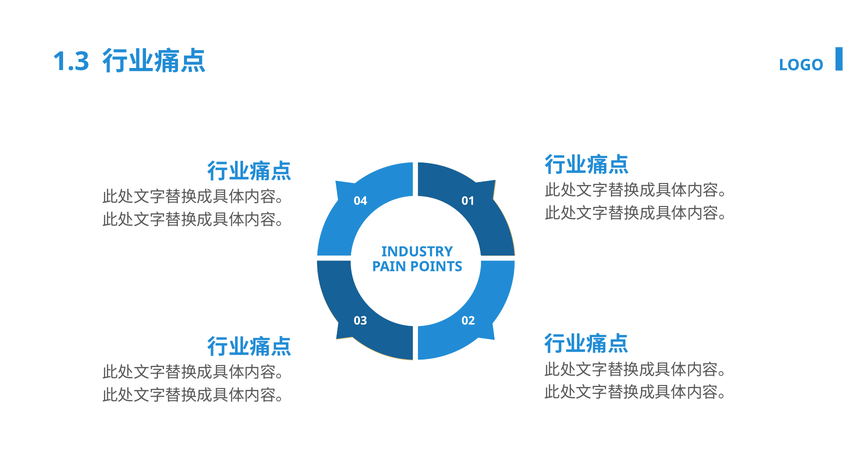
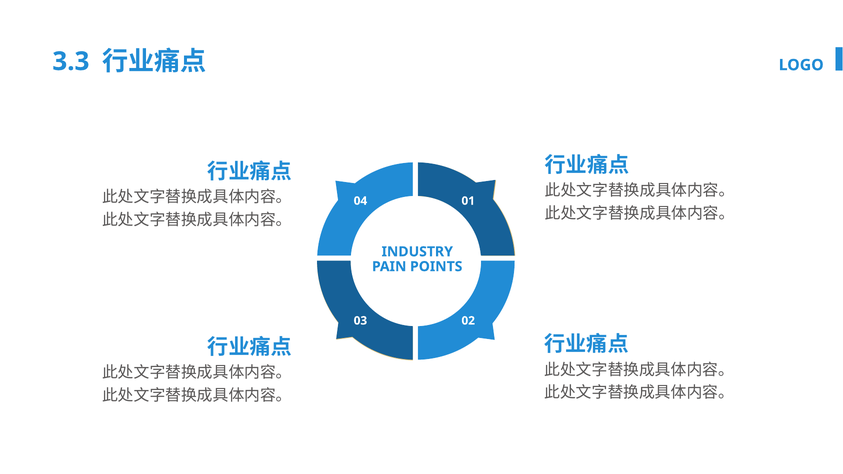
1.3: 1.3 -> 3.3
